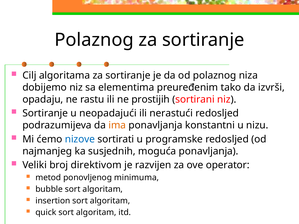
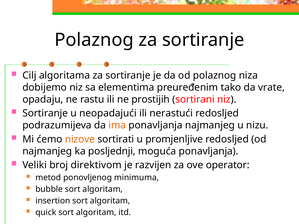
izvrši: izvrši -> vrate
ponavljanja konstantni: konstantni -> najmanjeg
nizove colour: blue -> orange
programske: programske -> promjenljive
susjednih: susjednih -> posljednji
